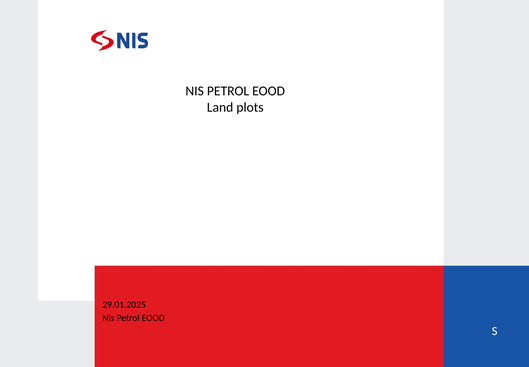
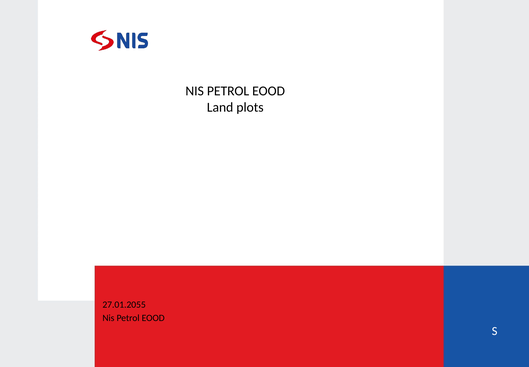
29.01.2025: 29.01.2025 -> 27.01.2055
